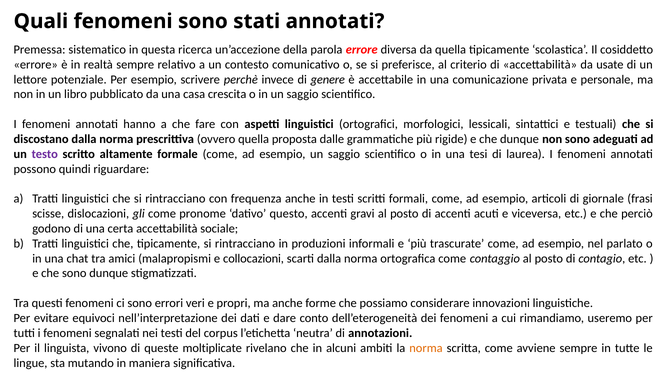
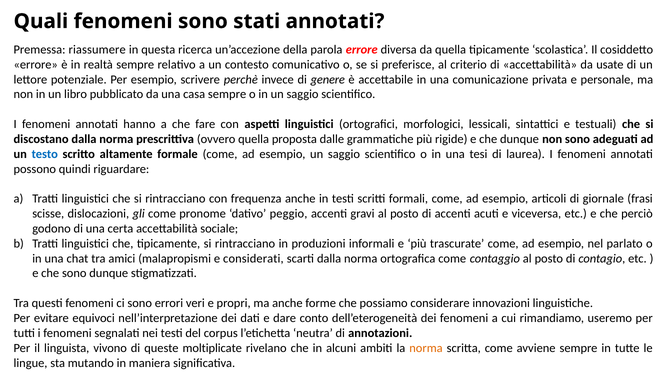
sistematico: sistematico -> riassumere
casa crescita: crescita -> sempre
testo colour: purple -> blue
questo: questo -> peggio
collocazioni: collocazioni -> considerati
